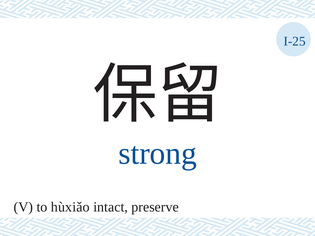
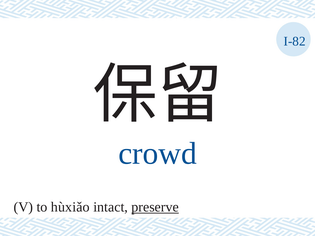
I-25: I-25 -> I-82
strong: strong -> crowd
preserve underline: none -> present
